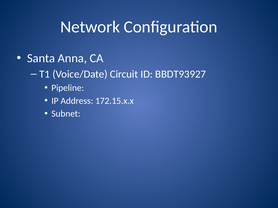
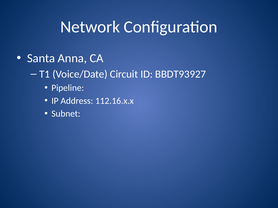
172.15.x.x: 172.15.x.x -> 112.16.x.x
